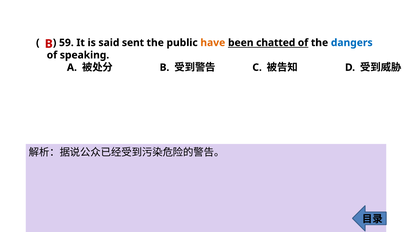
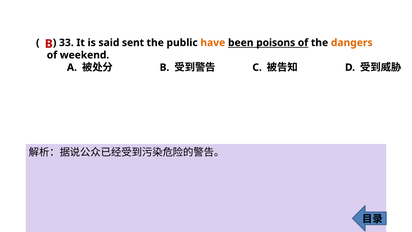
59: 59 -> 33
chatted: chatted -> poisons
dangers colour: blue -> orange
speaking: speaking -> weekend
